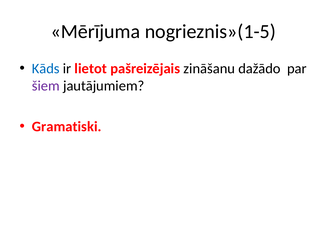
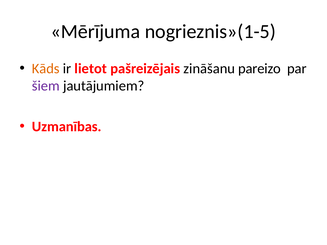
Kāds colour: blue -> orange
dažādo: dažādo -> pareizo
Gramatiski: Gramatiski -> Uzmanības
